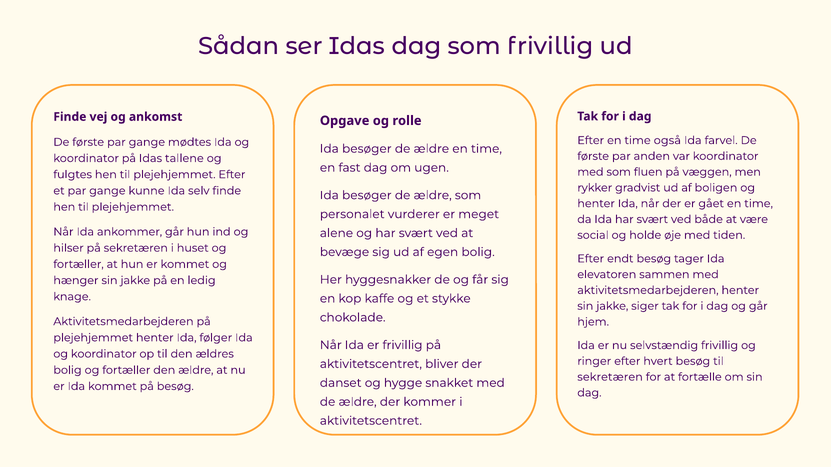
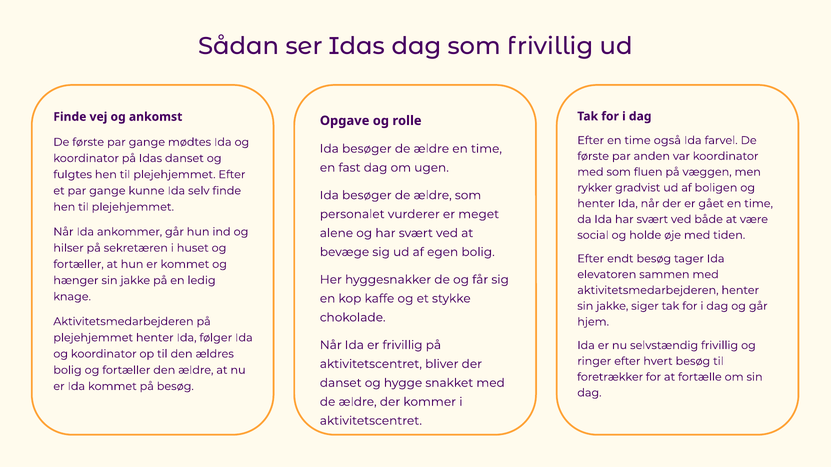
Idas tallene: tallene -> danset
sekretæren at (610, 377): sekretæren -> foretrækker
